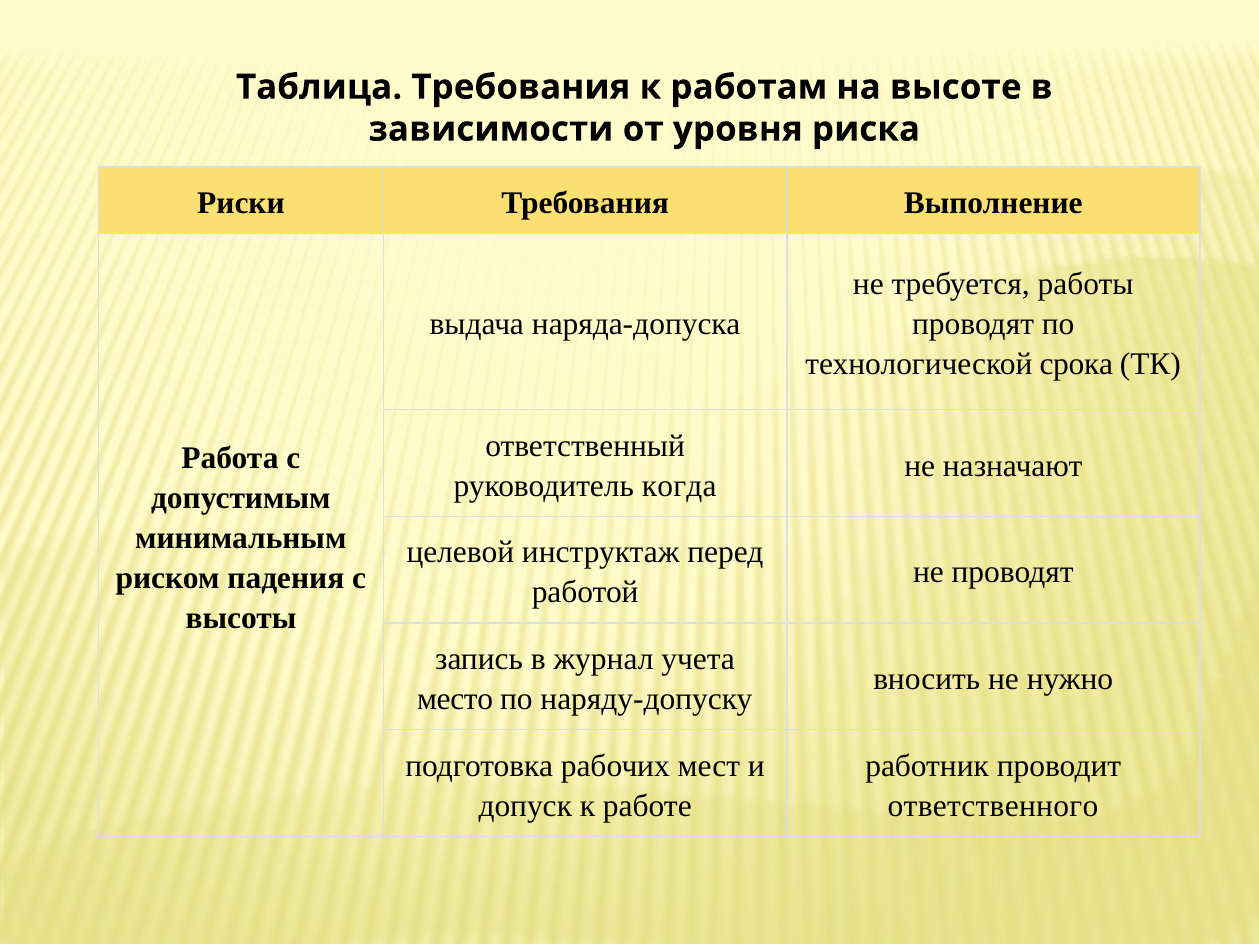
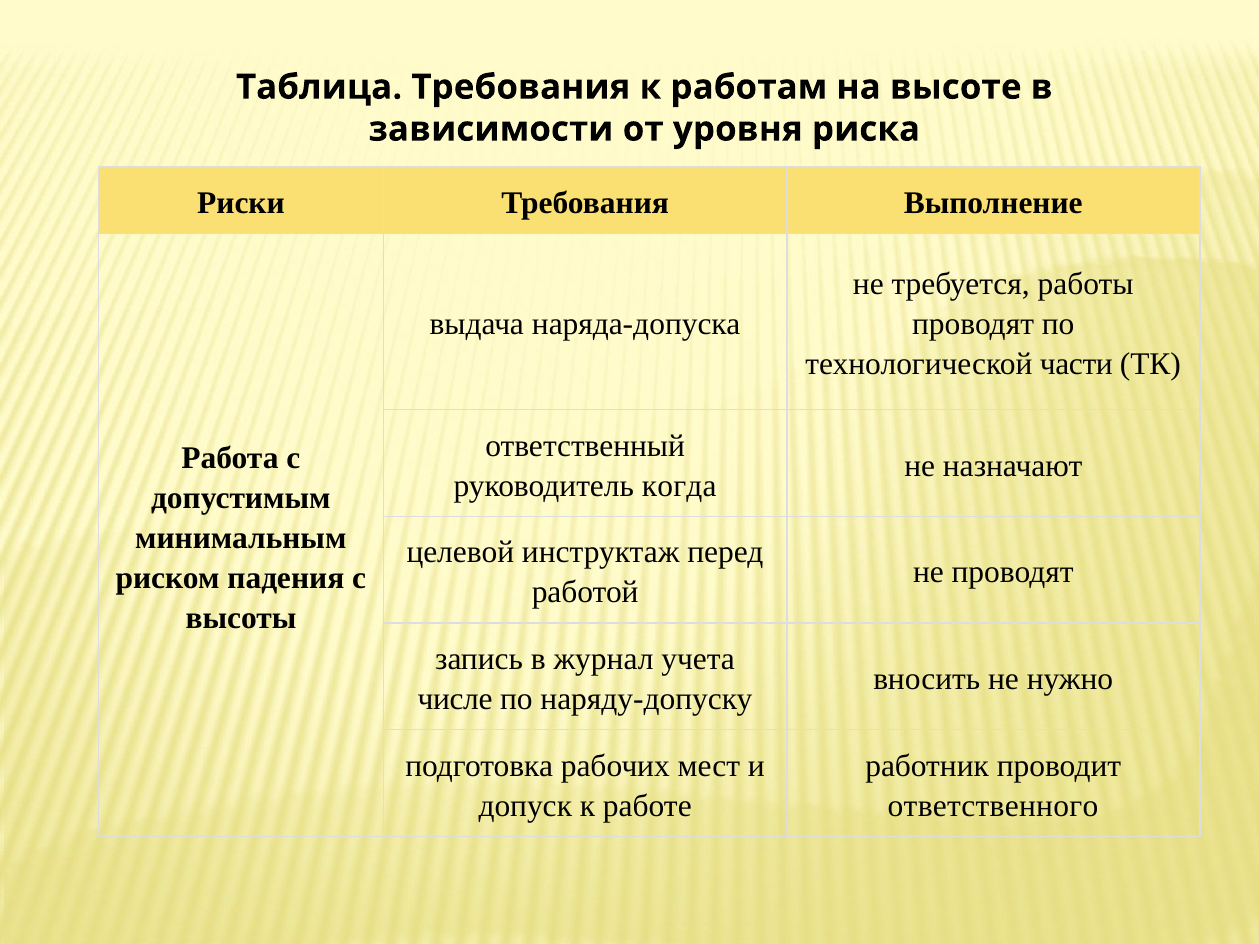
срока: срока -> части
место: место -> числе
